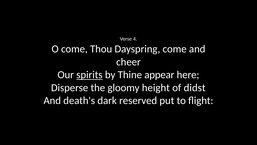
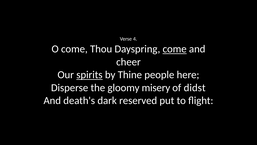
come at (175, 49) underline: none -> present
appear: appear -> people
height: height -> misery
